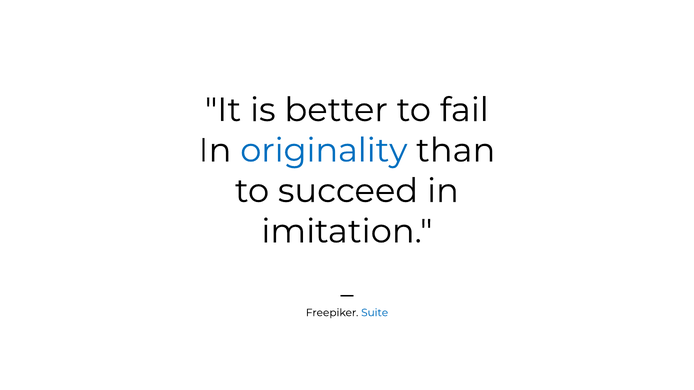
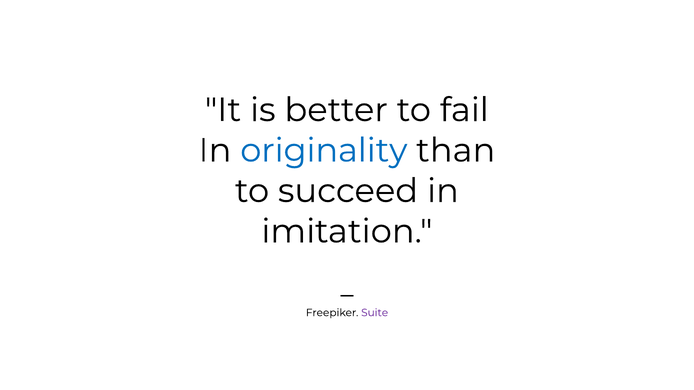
Suite colour: blue -> purple
